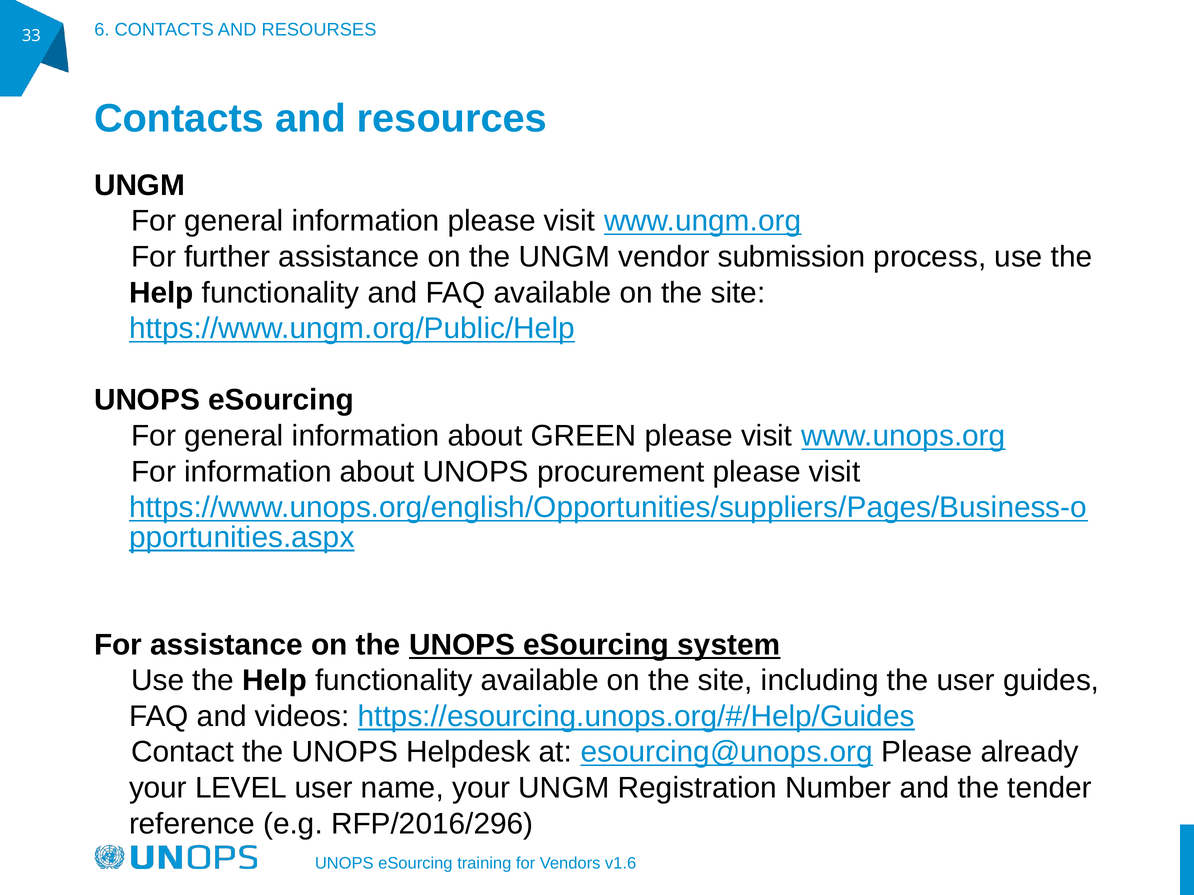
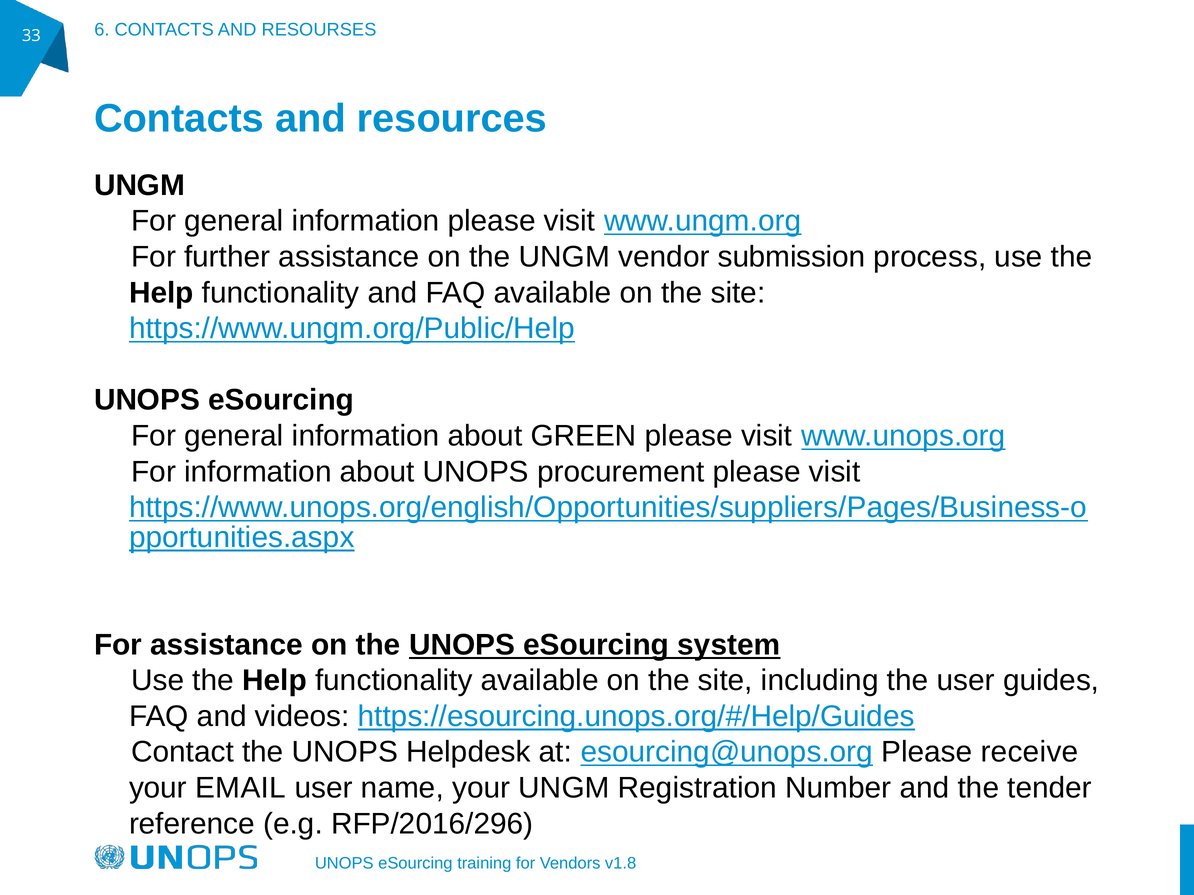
already: already -> receive
LEVEL: LEVEL -> EMAIL
v1.6: v1.6 -> v1.8
